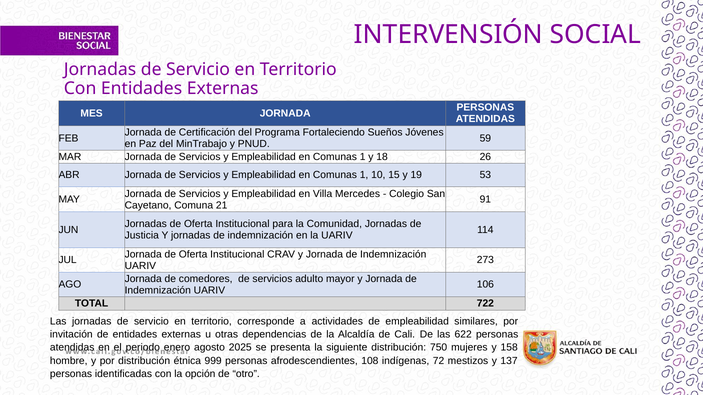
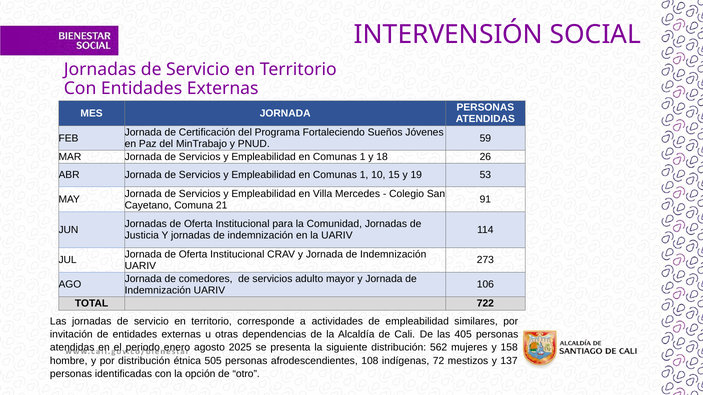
622: 622 -> 405
750: 750 -> 562
999: 999 -> 505
